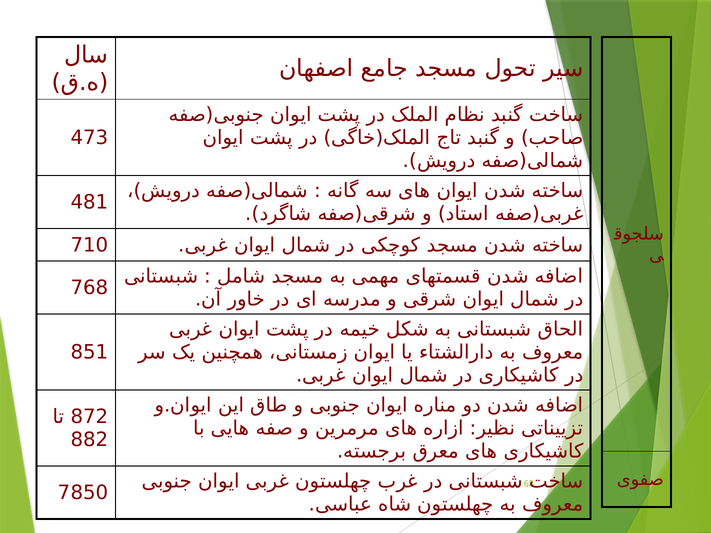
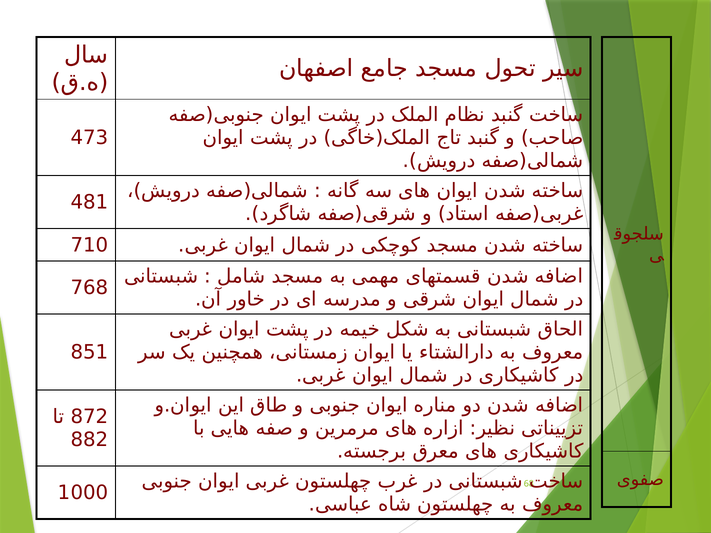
7850: 7850 -> 1000
